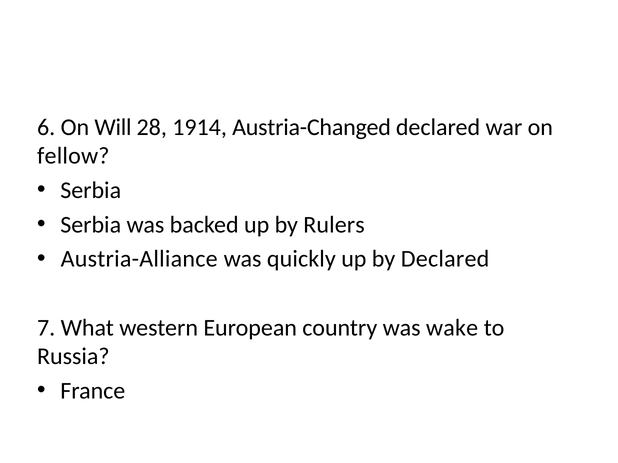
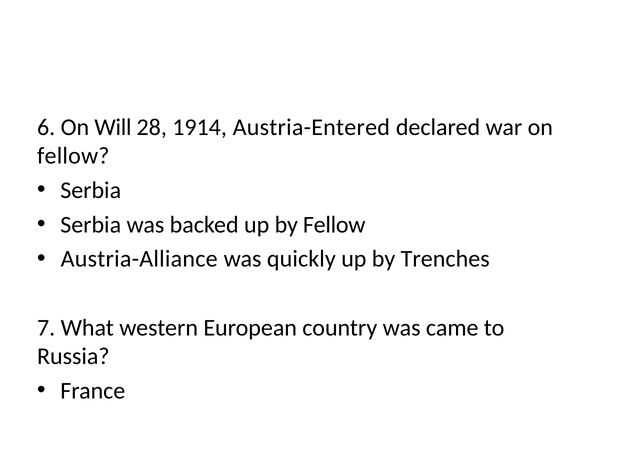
Austria-Changed: Austria-Changed -> Austria-Entered
by Rulers: Rulers -> Fellow
by Declared: Declared -> Trenches
wake: wake -> came
